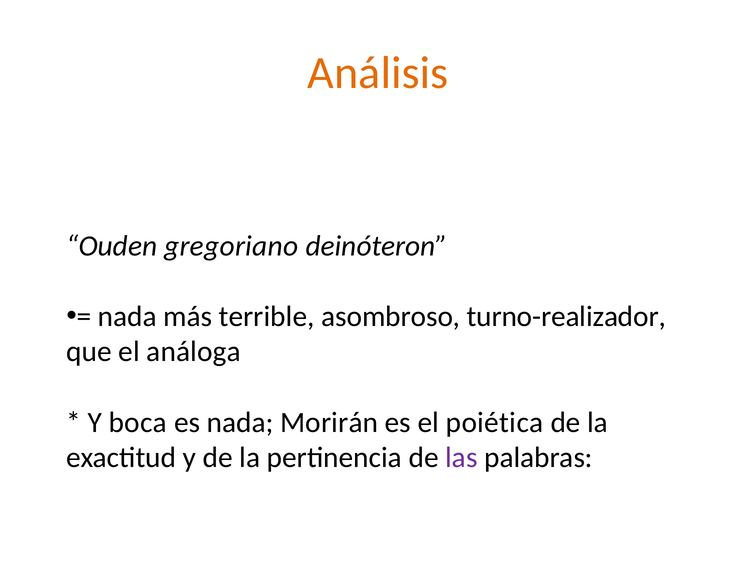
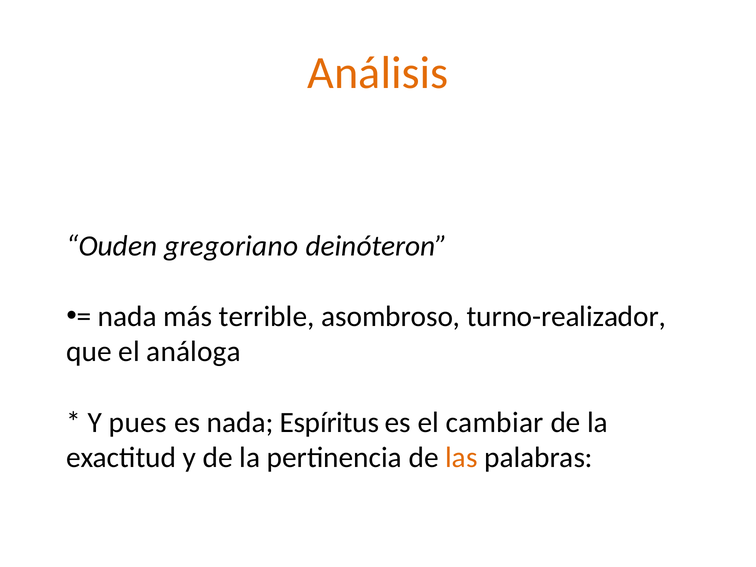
boca: boca -> pues
Morirán: Morirán -> Espíritus
poiética: poiética -> cambiar
las colour: purple -> orange
